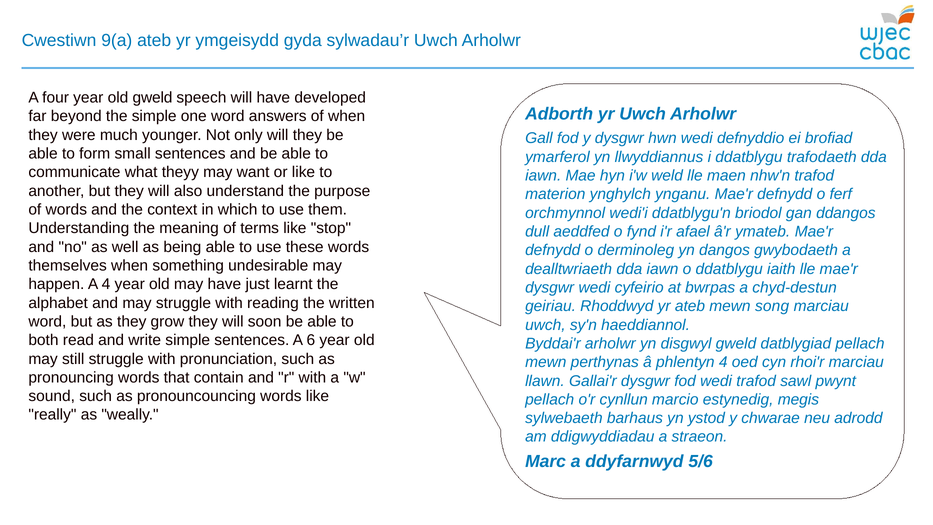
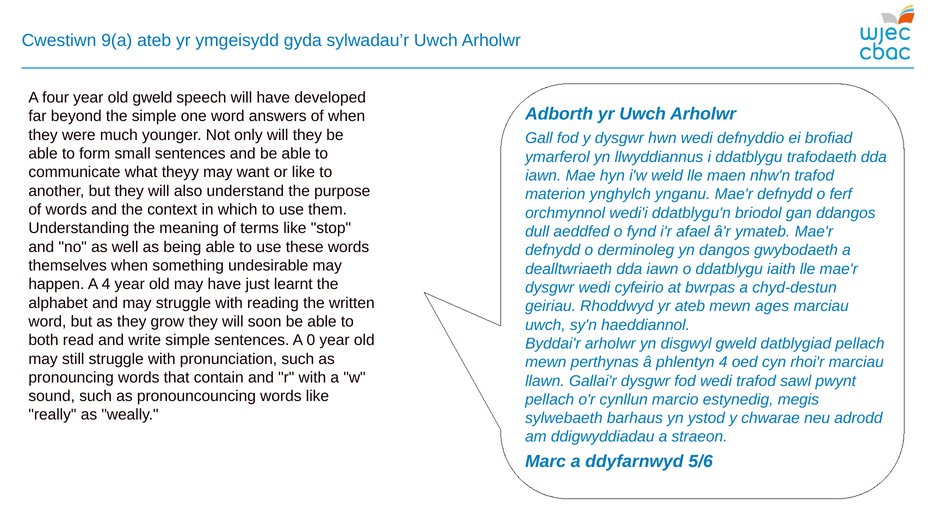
song: song -> ages
6: 6 -> 0
